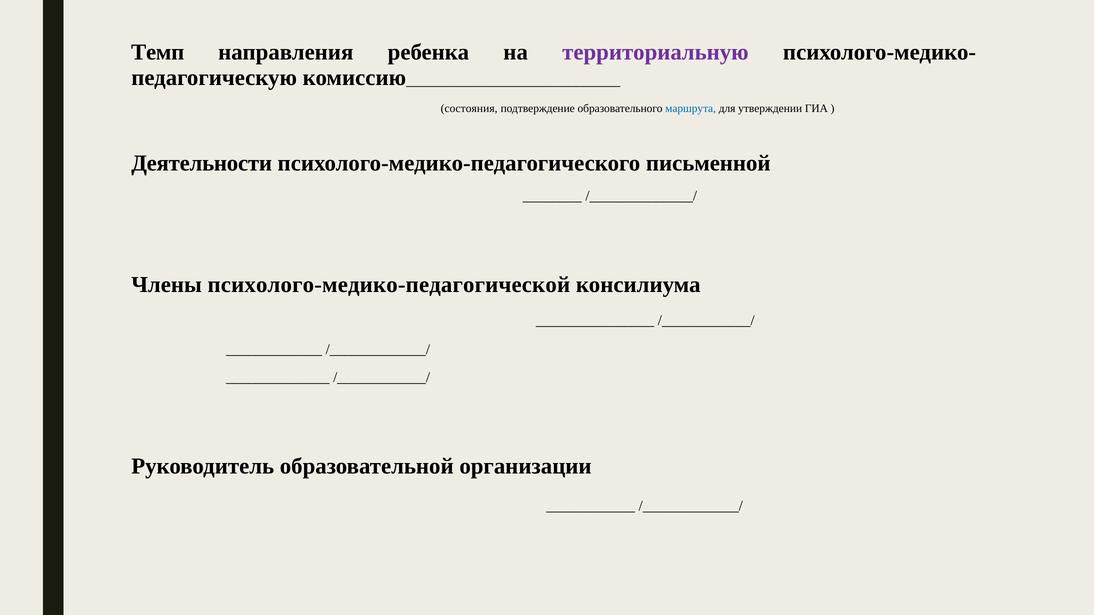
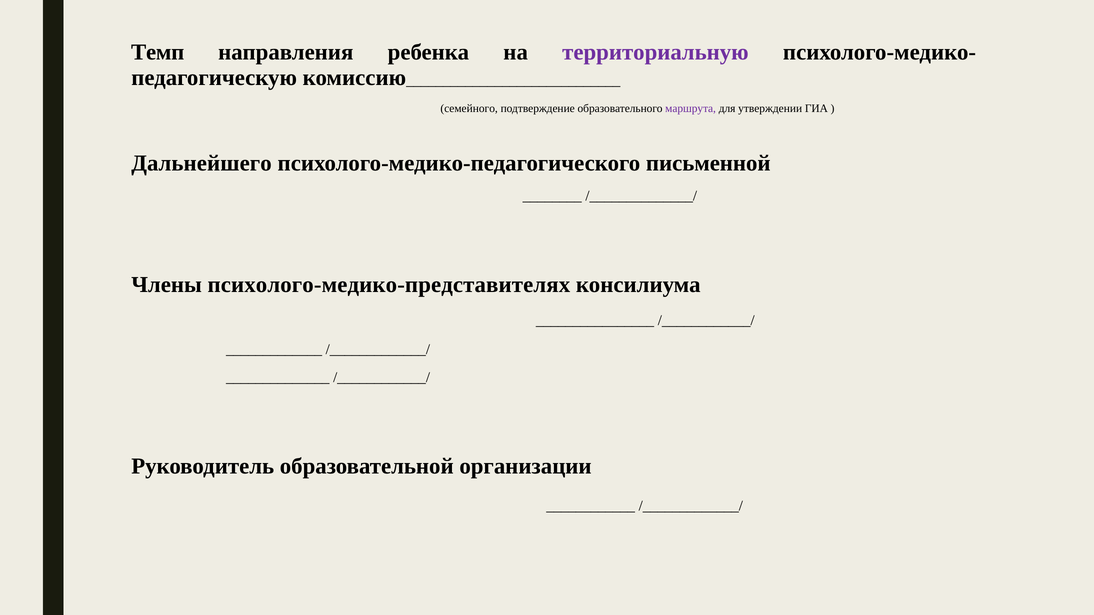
состояния: состояния -> семейного
маршрута colour: blue -> purple
Деятельности: Деятельности -> Дальнейшего
психолого-медико-педагогической: психолого-медико-педагогической -> психолого-медико-представителях
